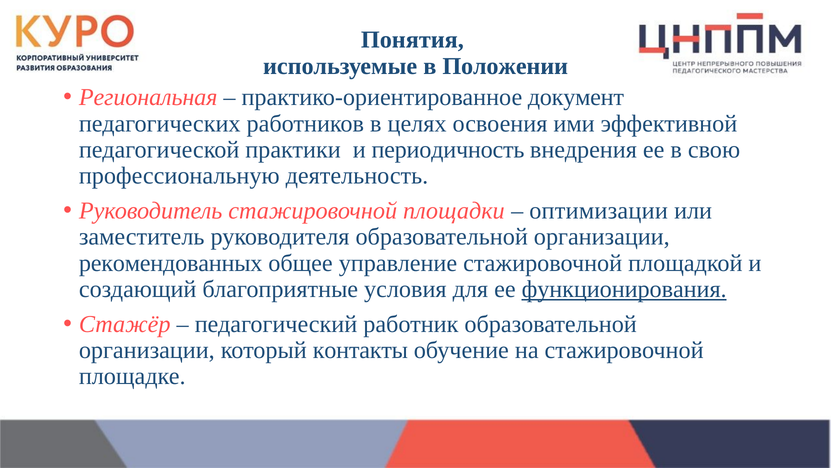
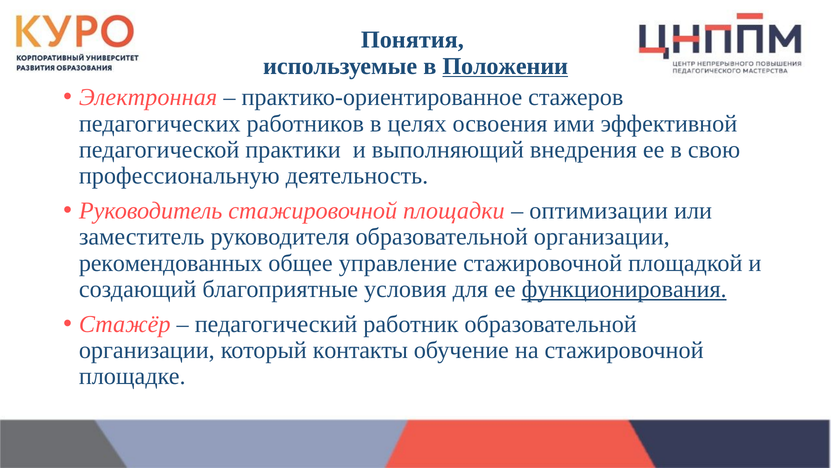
Положении underline: none -> present
Региональная: Региональная -> Электронная
документ: документ -> стажеров
периодичность: периодичность -> выполняющий
